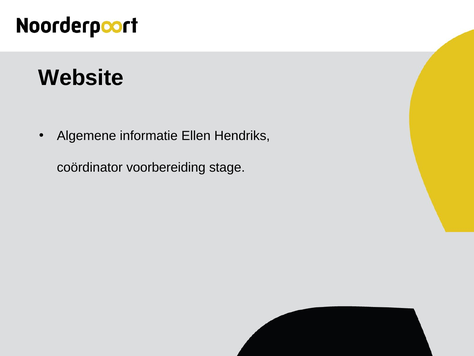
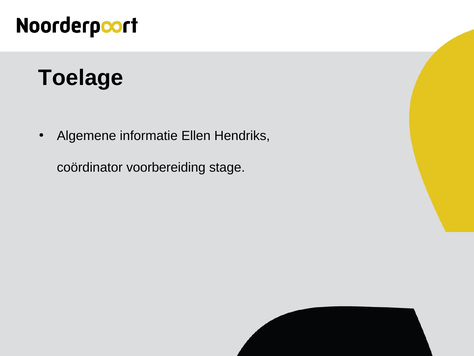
Website: Website -> Toelage
